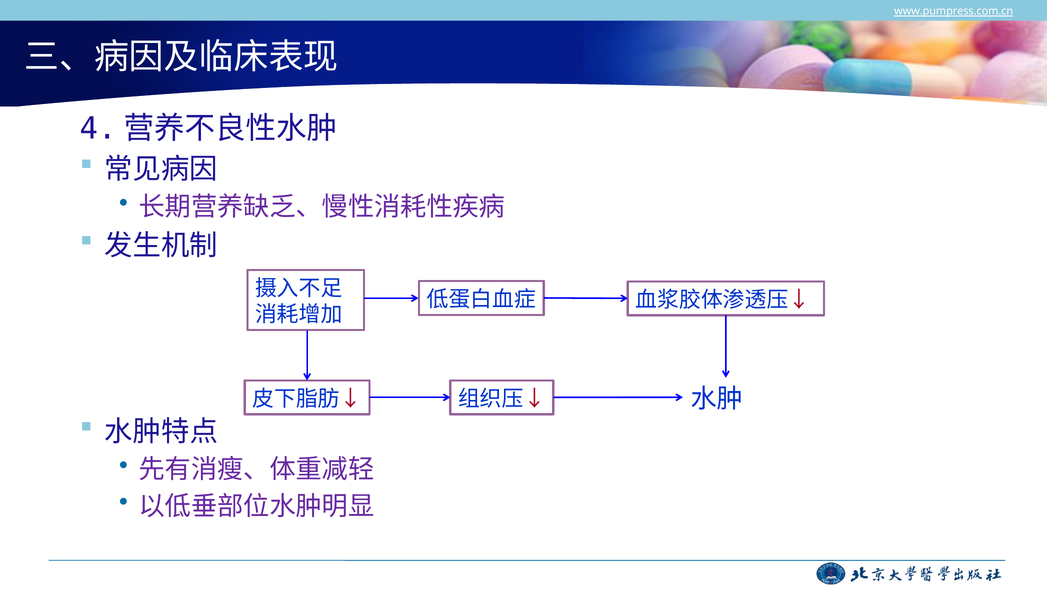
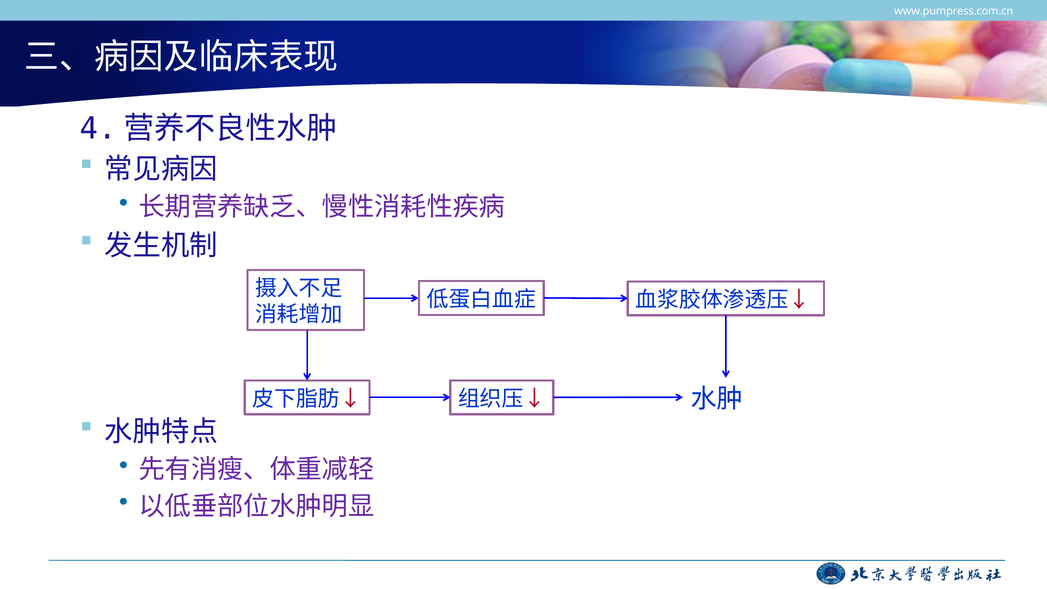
www.pumpress.com.cn underline: present -> none
